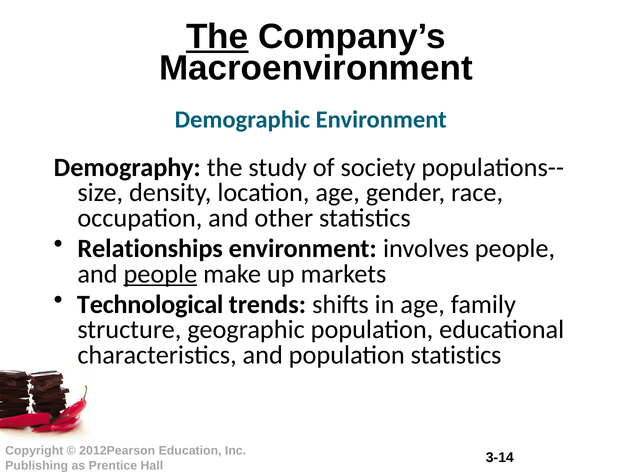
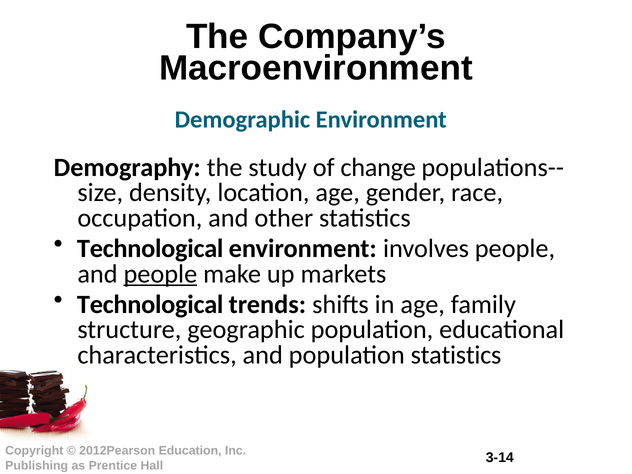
The at (217, 37) underline: present -> none
society: society -> change
Relationships at (150, 249): Relationships -> Technological
